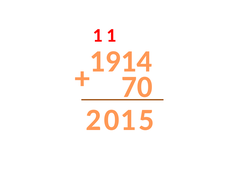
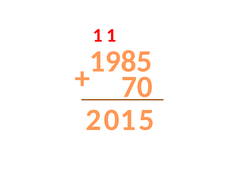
1914: 1914 -> 1985
